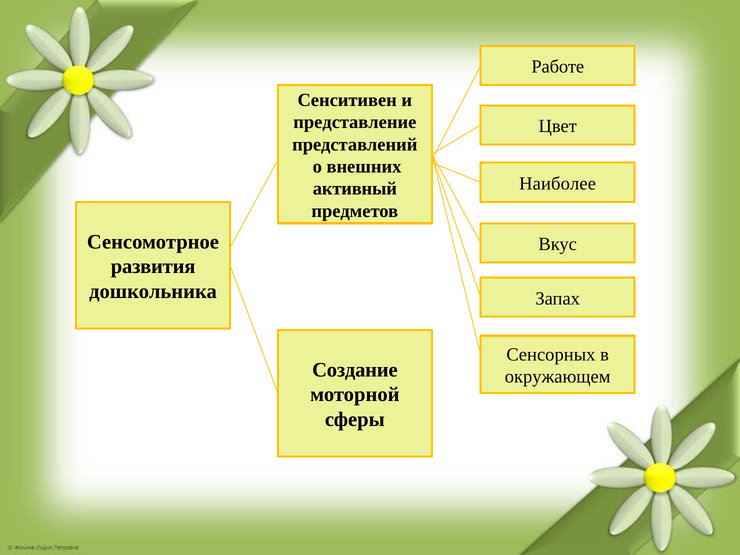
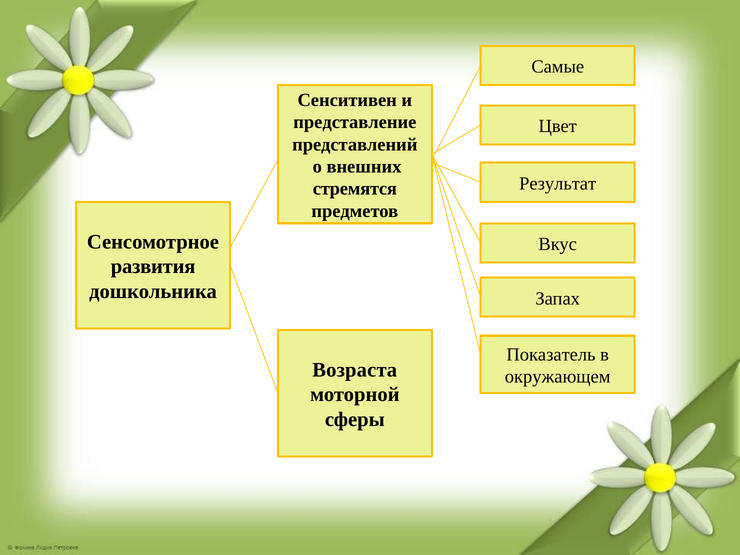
Работе: Работе -> Самые
Наиболее: Наиболее -> Результат
активный: активный -> стремятся
Сенсорных: Сенсорных -> Показатель
Создание: Создание -> Возраста
